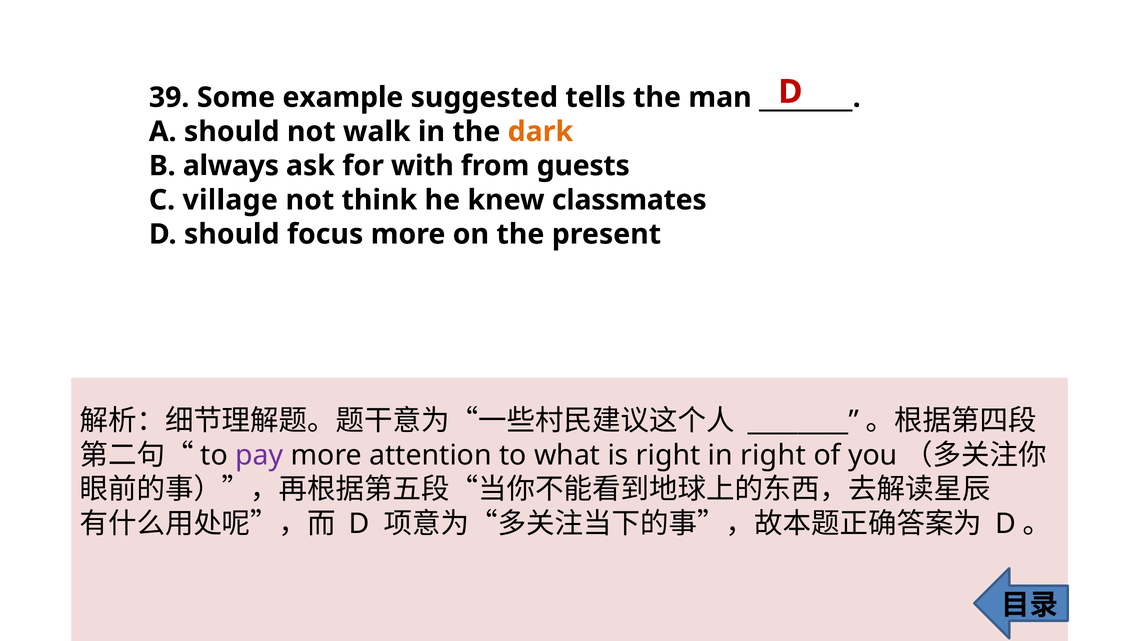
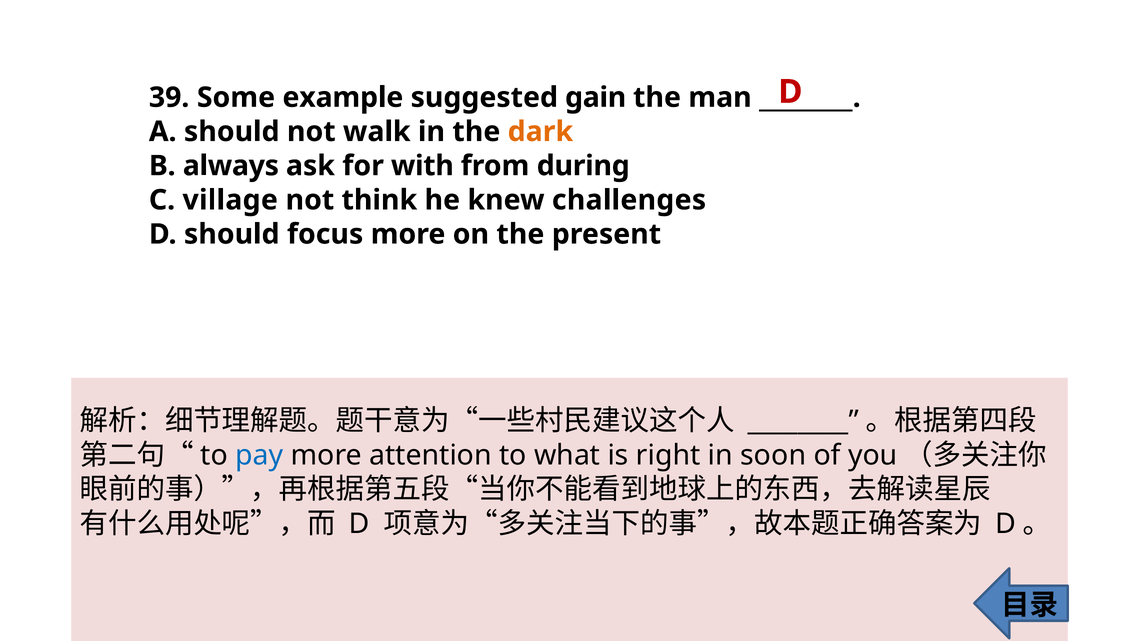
tells: tells -> gain
guests: guests -> during
classmates: classmates -> challenges
pay colour: purple -> blue
in right: right -> soon
